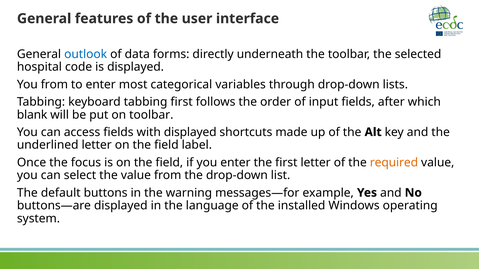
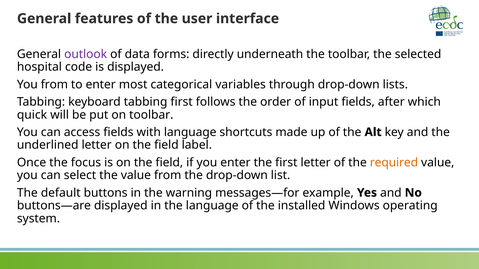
outlook colour: blue -> purple
blank: blank -> quick
with displayed: displayed -> language
